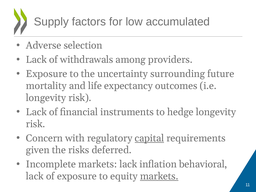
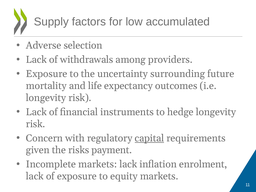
deferred: deferred -> payment
behavioral: behavioral -> enrolment
markets at (159, 176) underline: present -> none
